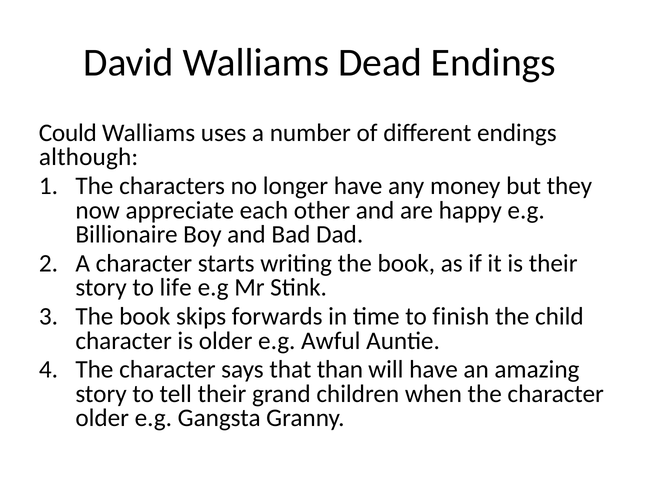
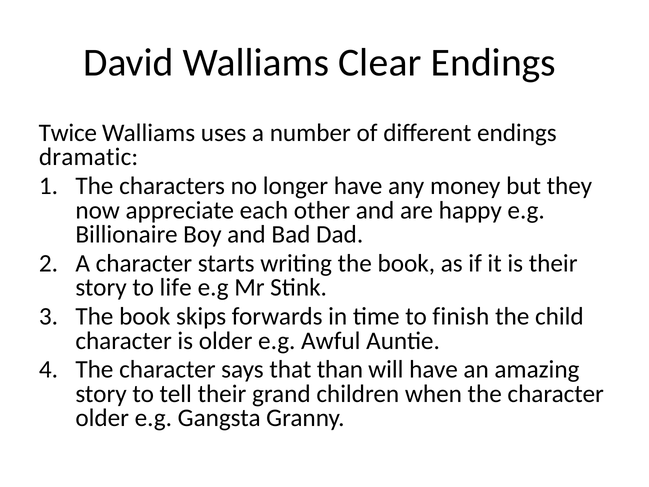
Dead: Dead -> Clear
Could: Could -> Twice
although: although -> dramatic
